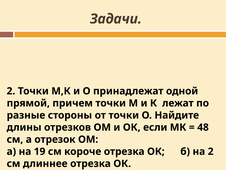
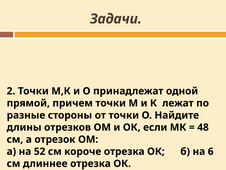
19: 19 -> 52
на 2: 2 -> 6
